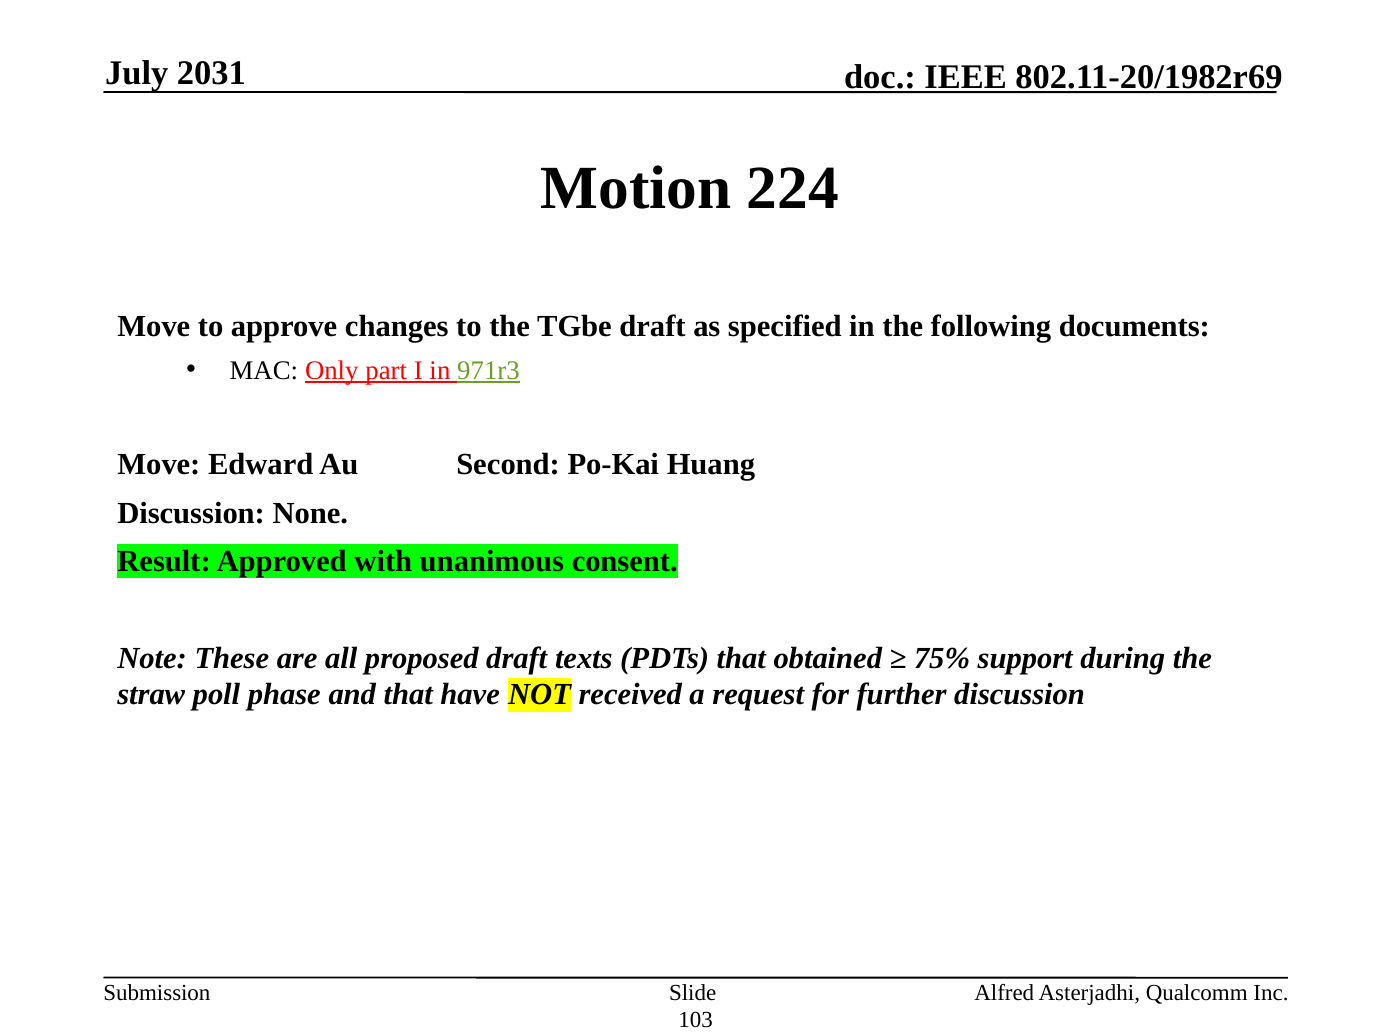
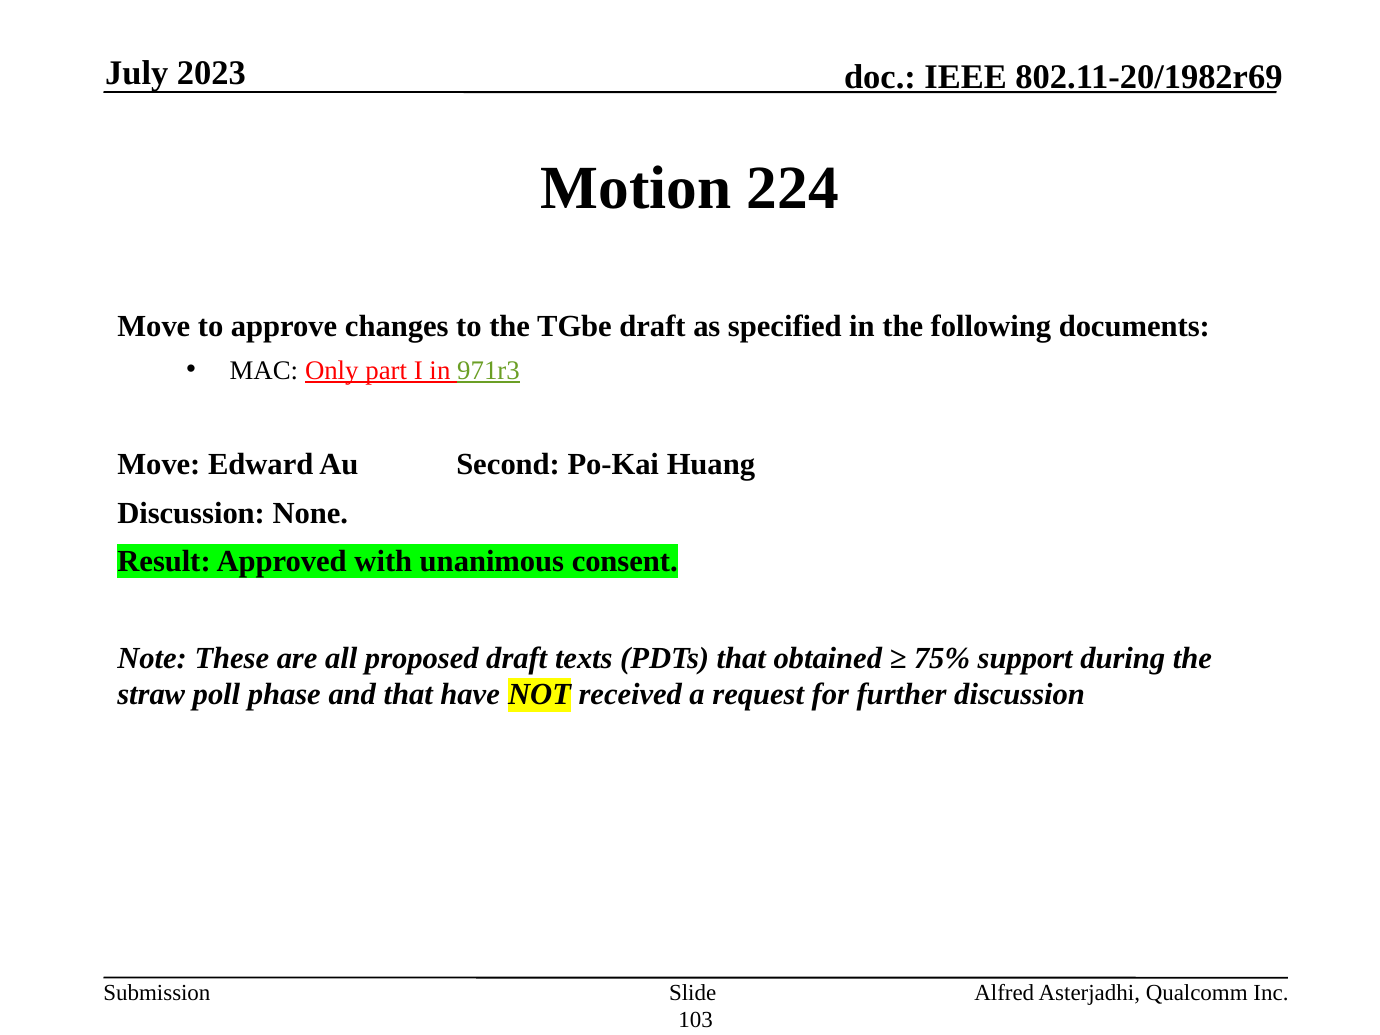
2031: 2031 -> 2023
